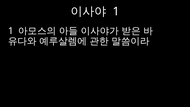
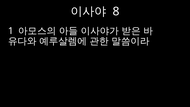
1 at (116, 11): 1 -> 8
